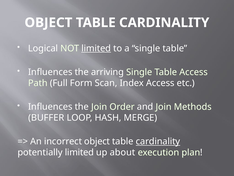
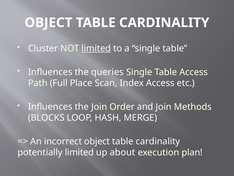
Logical: Logical -> Cluster
arriving: arriving -> queries
Form: Form -> Place
BUFFER: BUFFER -> BLOCKS
cardinality at (158, 141) underline: present -> none
